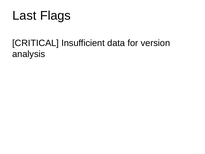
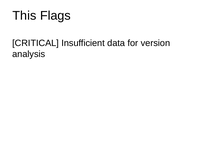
Last: Last -> This
